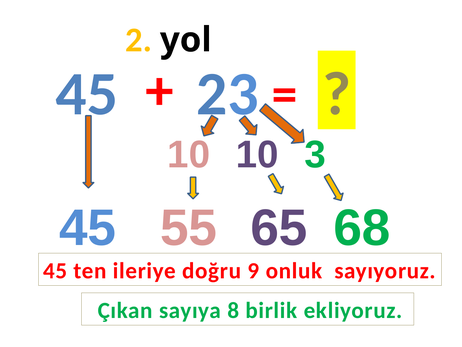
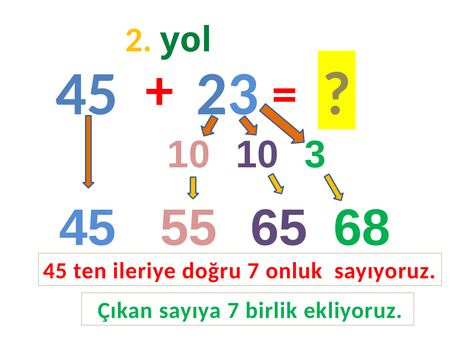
yol colour: black -> green
doğru 9: 9 -> 7
sayıya 8: 8 -> 7
